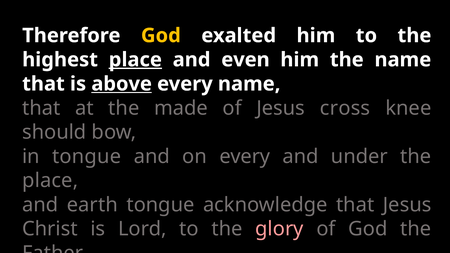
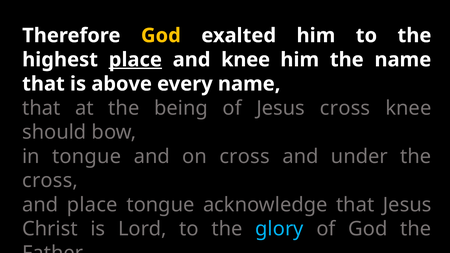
and even: even -> knee
above underline: present -> none
made: made -> being
on every: every -> cross
place at (50, 181): place -> cross
and earth: earth -> place
glory colour: pink -> light blue
